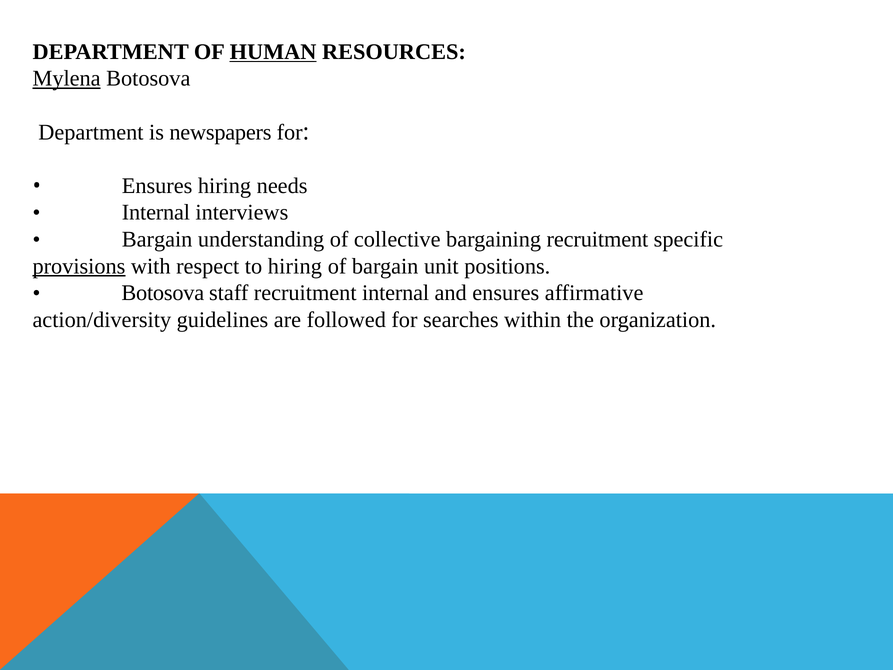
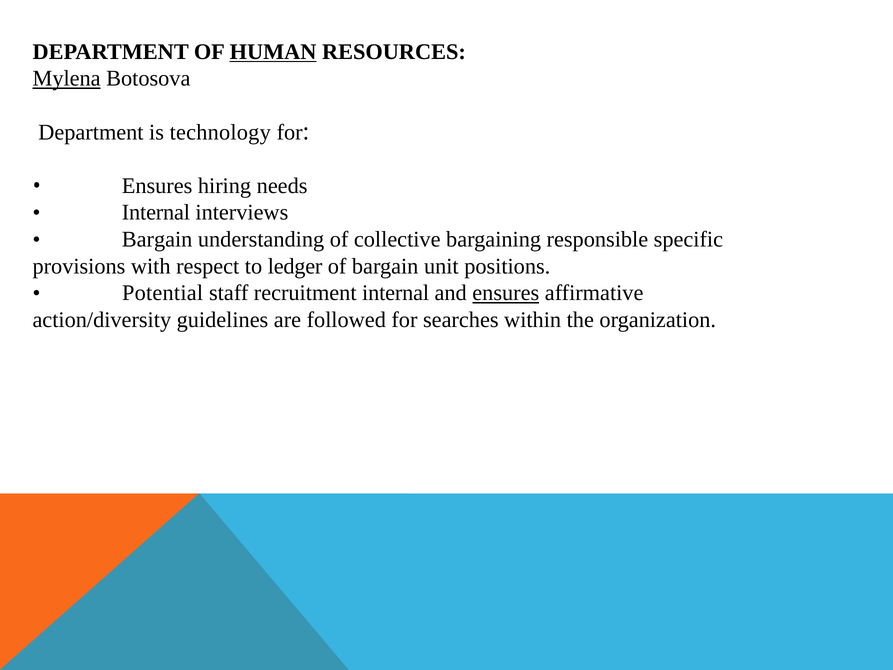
newspapers: newspapers -> technology
bargaining recruitment: recruitment -> responsible
provisions underline: present -> none
to hiring: hiring -> ledger
Botosova at (163, 293): Botosova -> Potential
ensures at (506, 293) underline: none -> present
